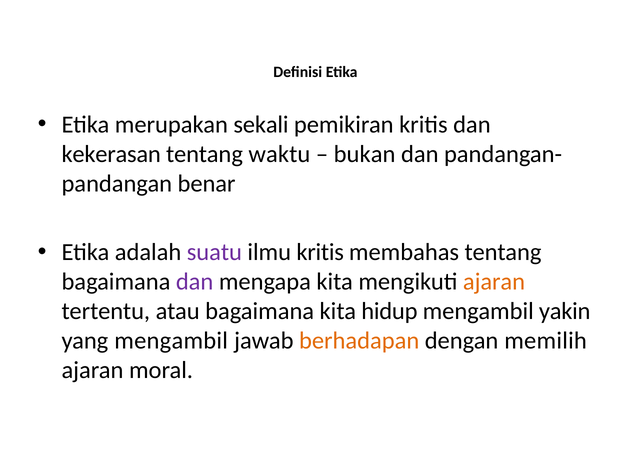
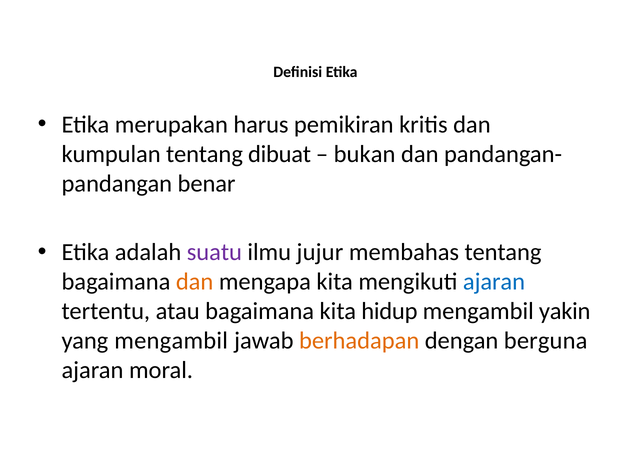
sekali: sekali -> harus
kekerasan: kekerasan -> kumpulan
waktu: waktu -> dibuat
ilmu kritis: kritis -> jujur
dan at (195, 282) colour: purple -> orange
ajaran at (494, 282) colour: orange -> blue
memilih: memilih -> berguna
